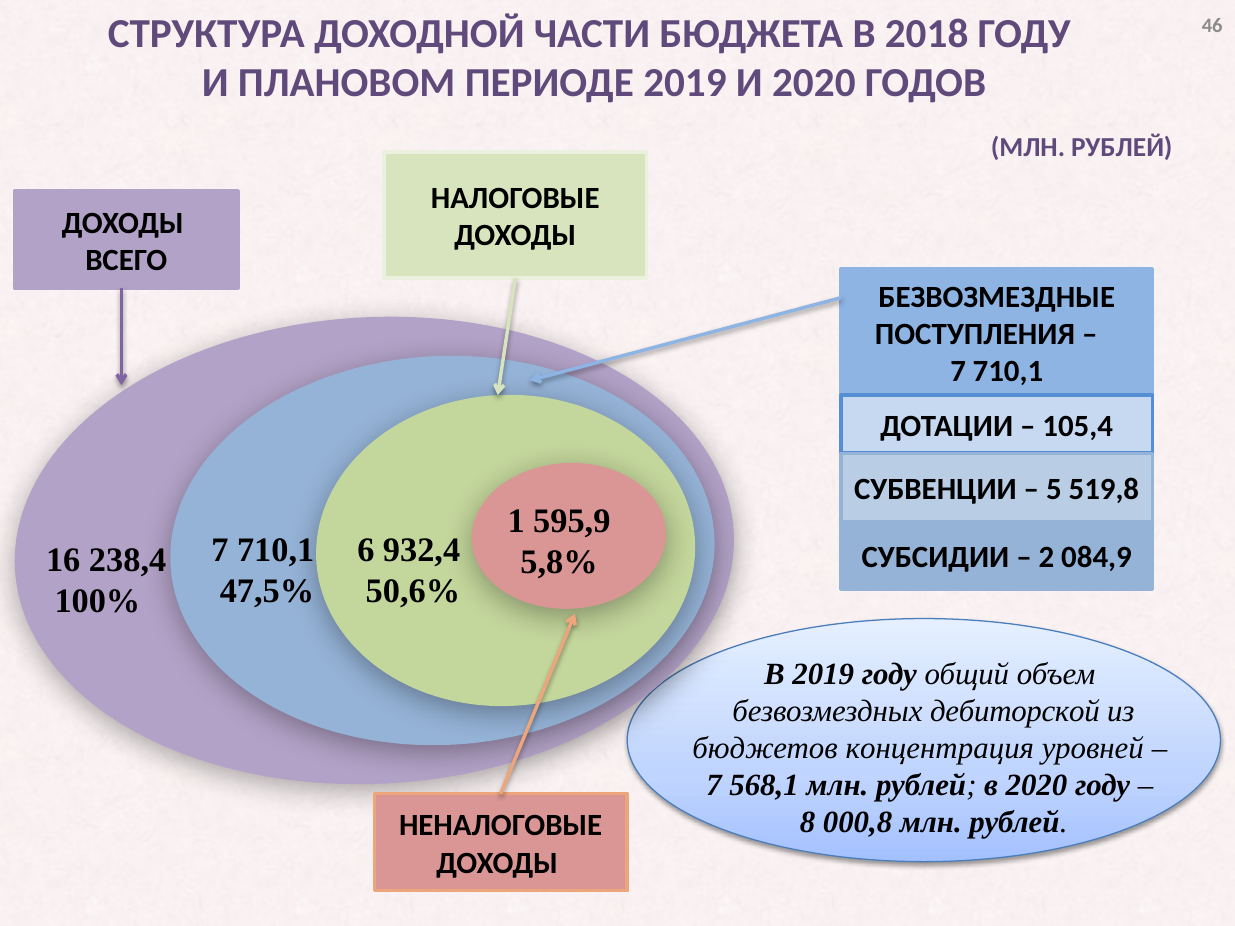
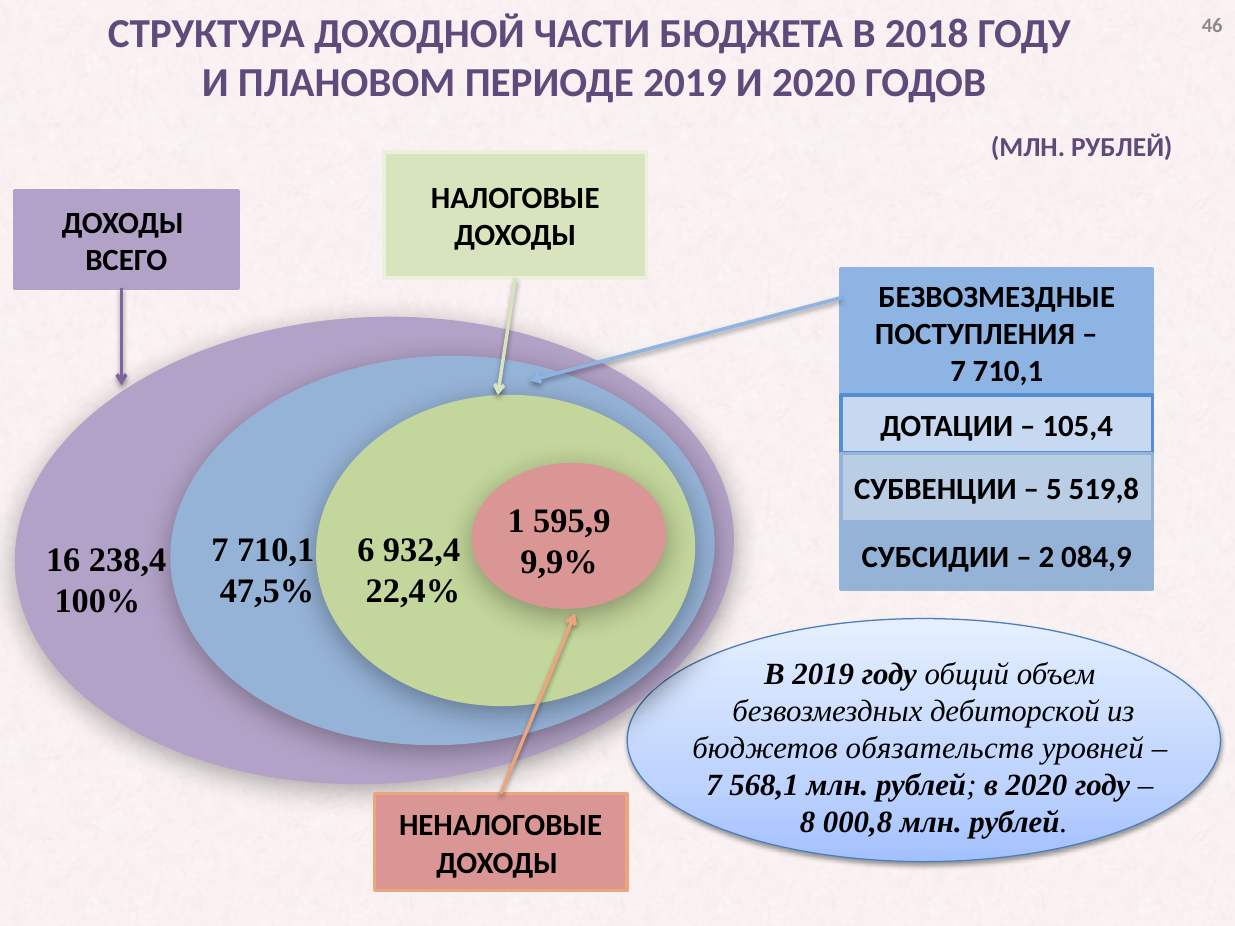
5,8%: 5,8% -> 9,9%
50,6%: 50,6% -> 22,4%
концентрация: концентрация -> обязательств
